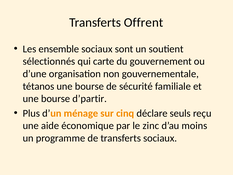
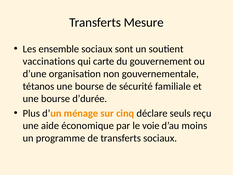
Offrent: Offrent -> Mesure
sélectionnés: sélectionnés -> vaccinations
d’partir: d’partir -> d’durée
zinc: zinc -> voie
